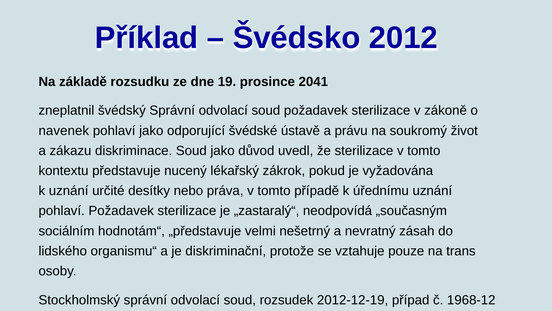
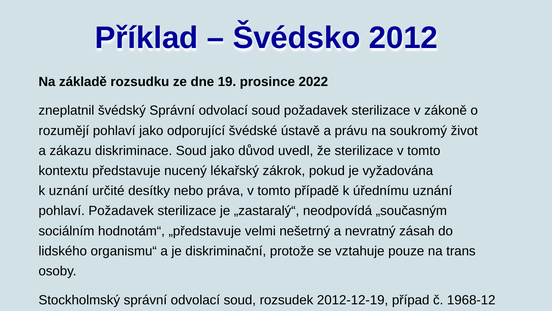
2041: 2041 -> 2022
navenek: navenek -> rozumějí
